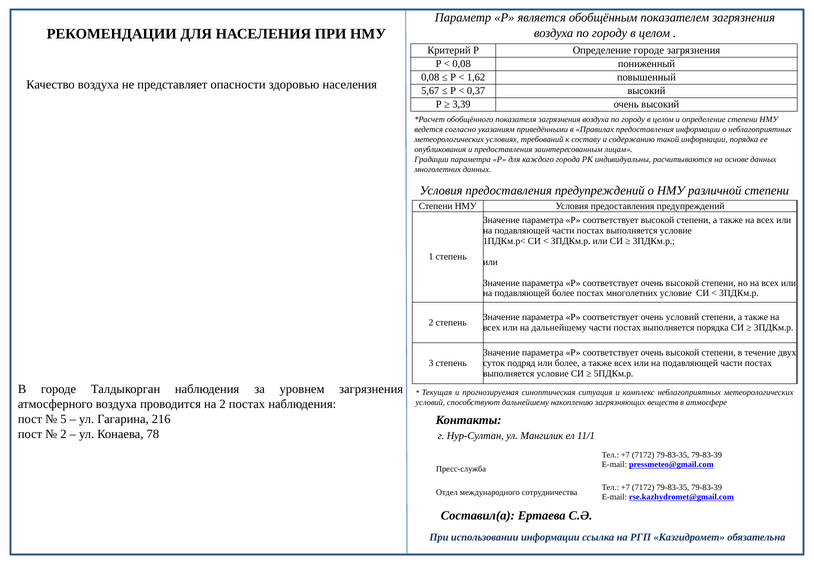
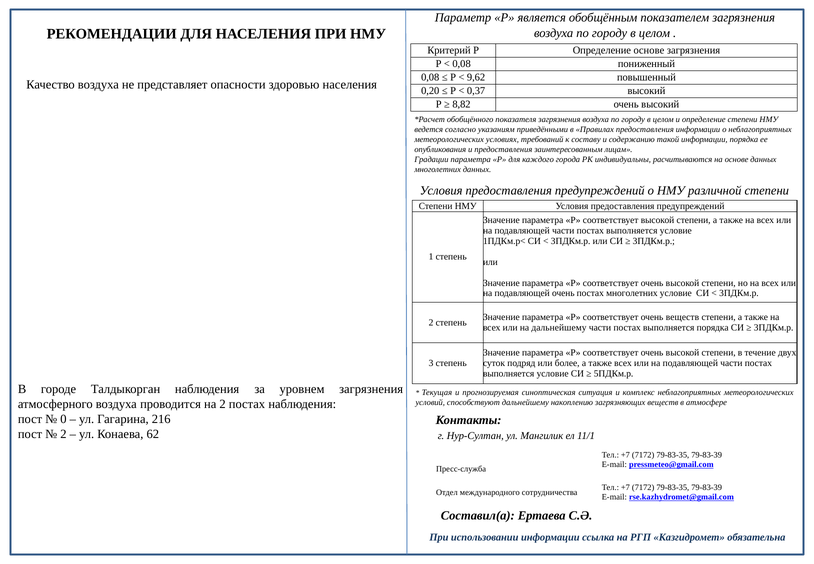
Определение городе: городе -> основе
1,62: 1,62 -> 9,62
5,67: 5,67 -> 0,20
3,39: 3,39 -> 8,82
подавляющей более: более -> очень
очень условий: условий -> веществ
5: 5 -> 0
78: 78 -> 62
